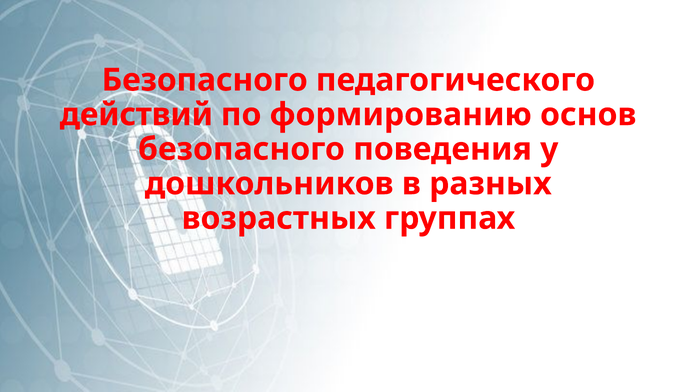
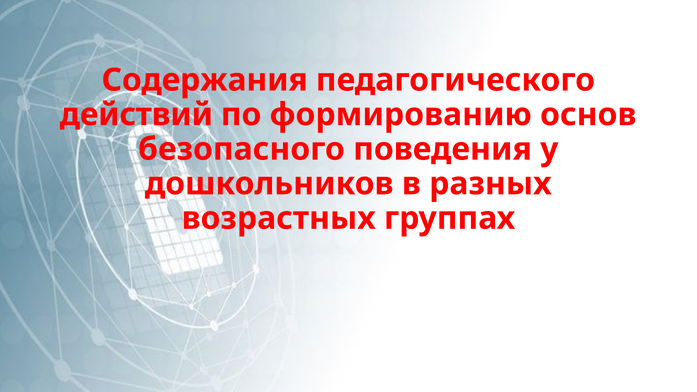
Безопасного at (205, 80): Безопасного -> Содержания
